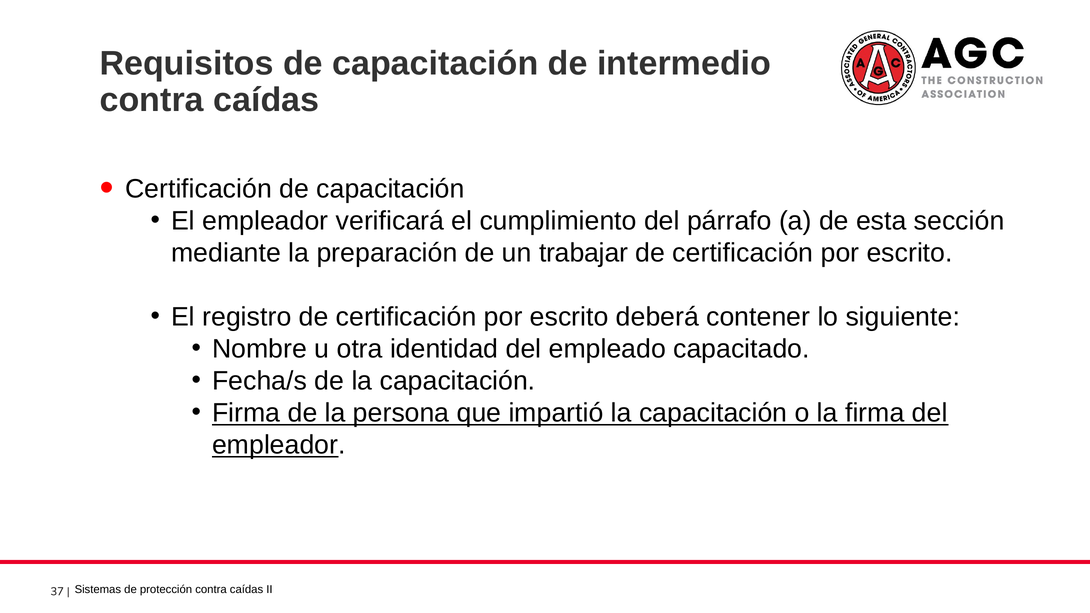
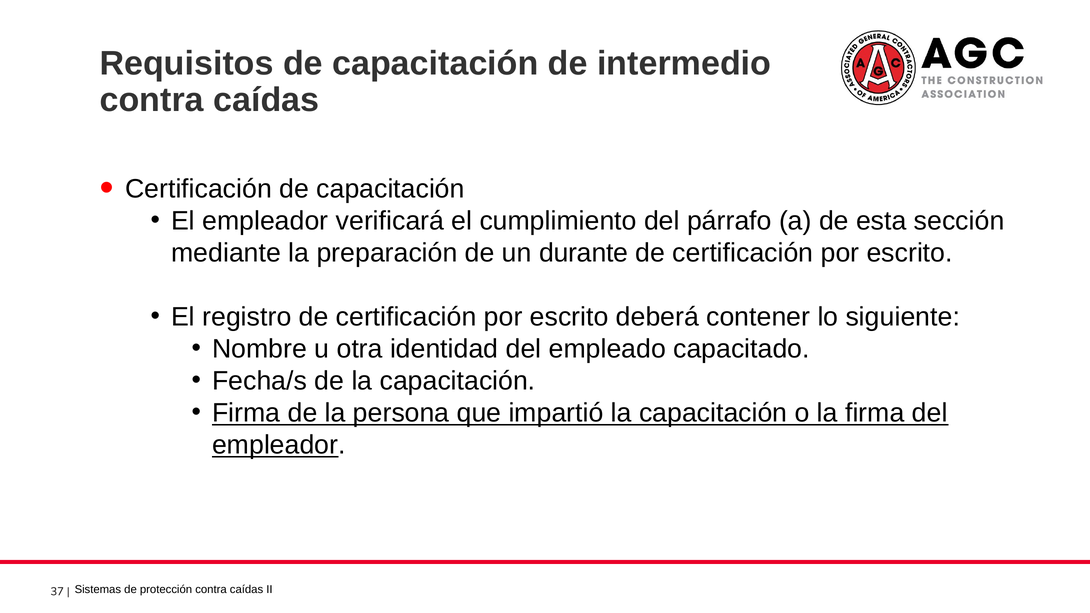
trabajar: trabajar -> durante
